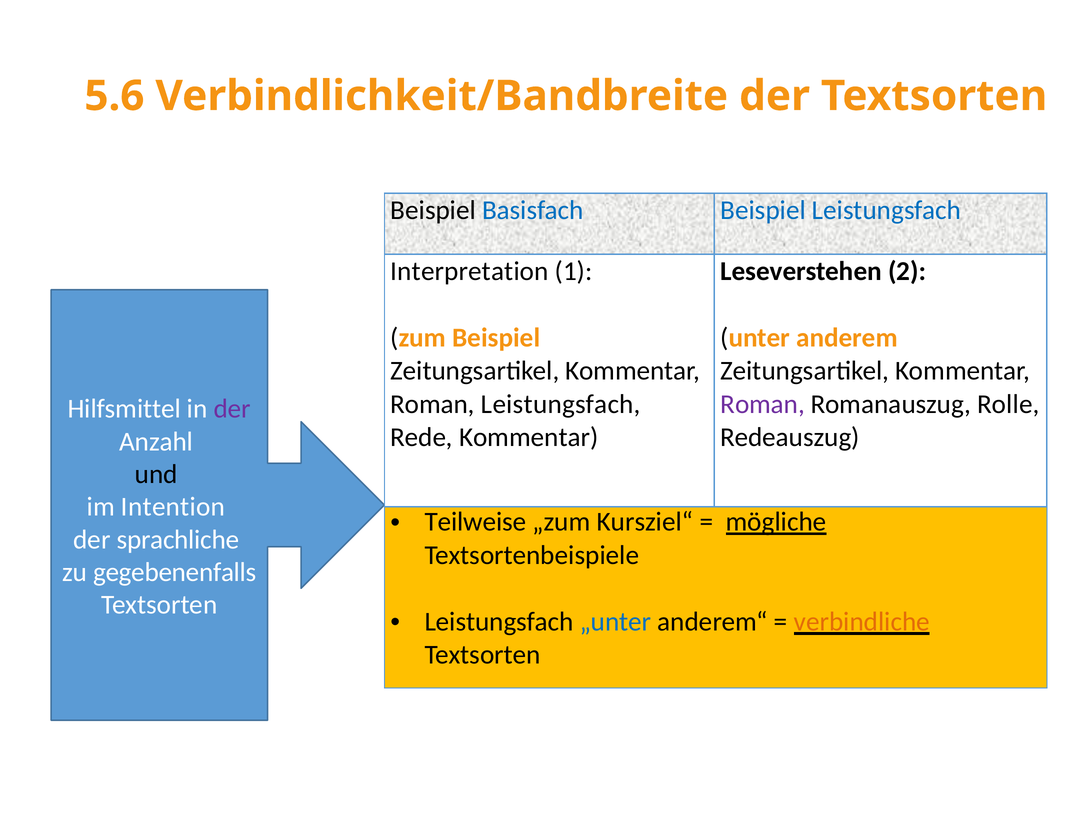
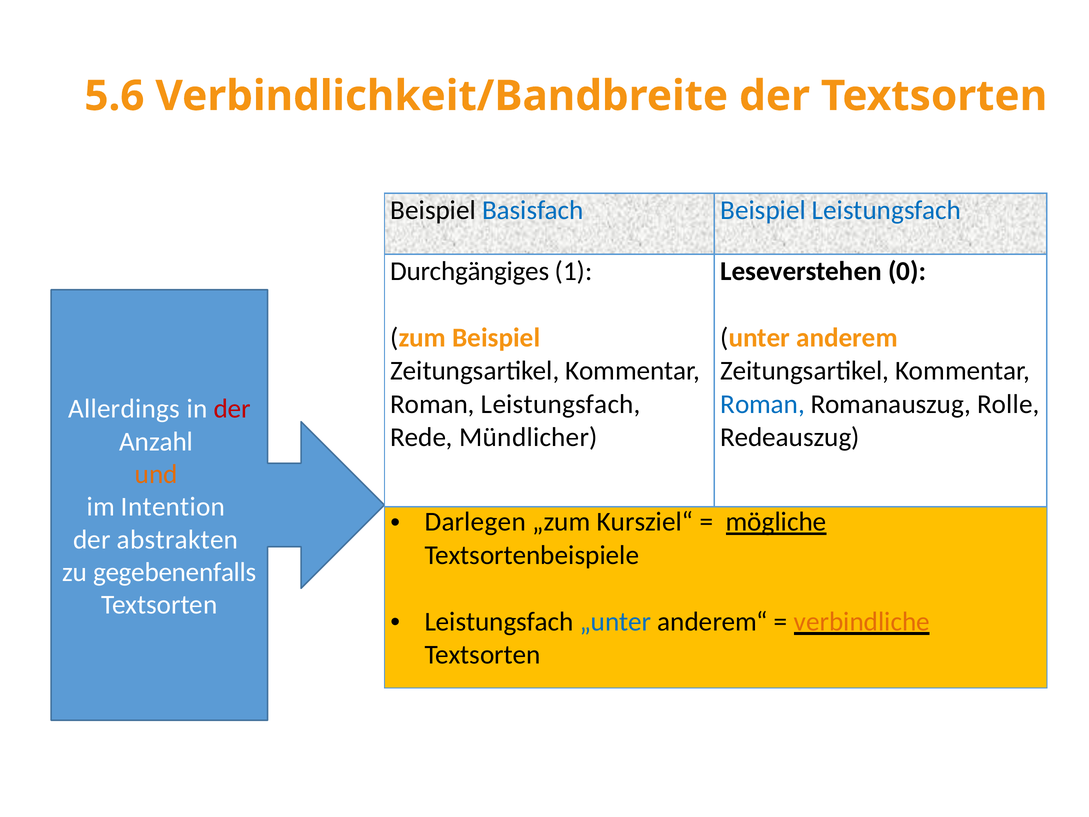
Interpretation: Interpretation -> Durchgängiges
2: 2 -> 0
Roman at (763, 404) colour: purple -> blue
Hilfsmittel: Hilfsmittel -> Allerdings
der at (232, 409) colour: purple -> red
Rede Kommentar: Kommentar -> Mündlicher
und colour: black -> orange
Teilweise: Teilweise -> Darlegen
sprachliche: sprachliche -> abstrakten
